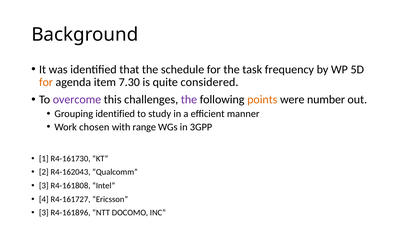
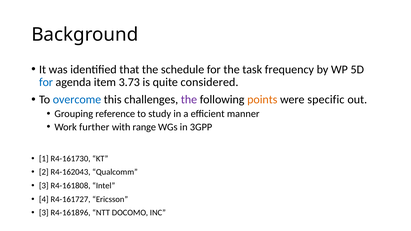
for at (46, 82) colour: orange -> blue
7.30: 7.30 -> 3.73
overcome colour: purple -> blue
number: number -> specific
Grouping identified: identified -> reference
chosen: chosen -> further
